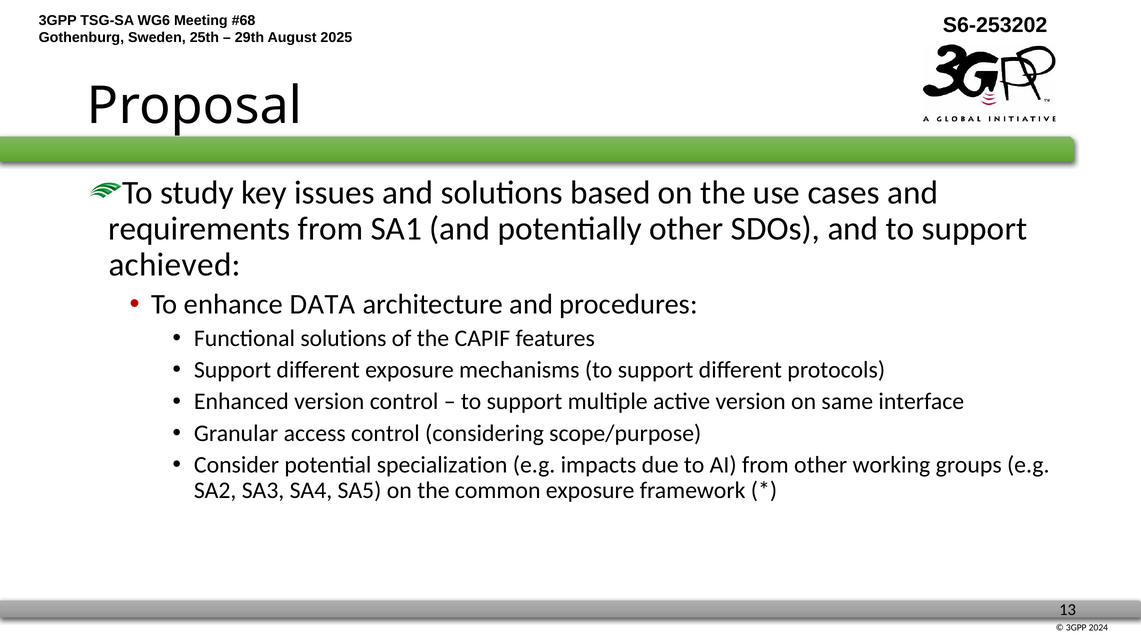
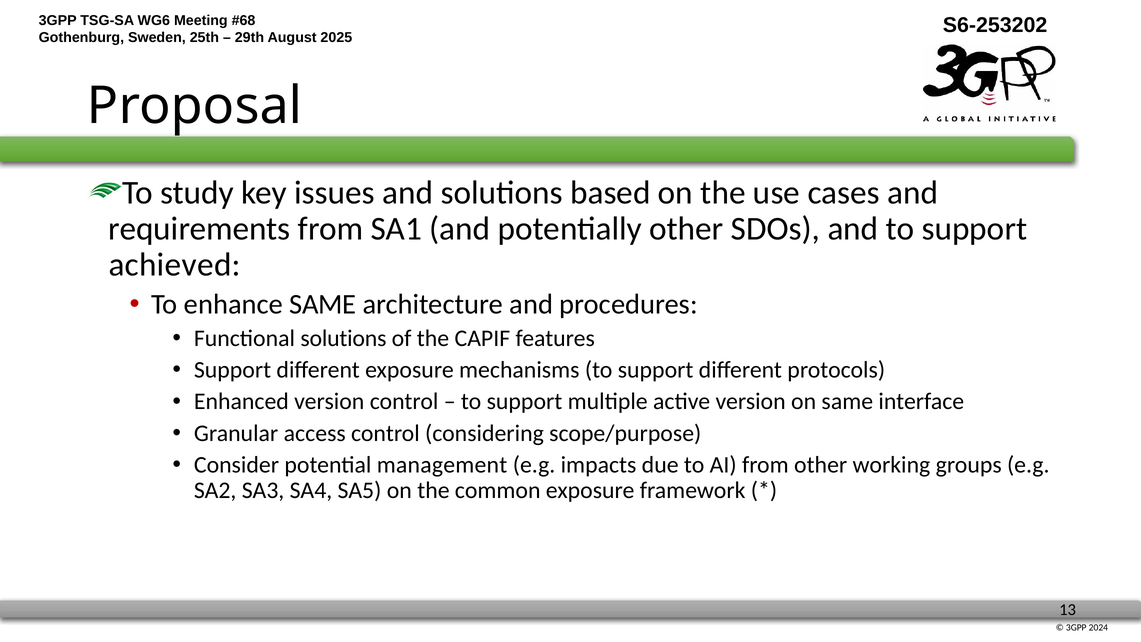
enhance DATA: DATA -> SAME
specialization: specialization -> management
